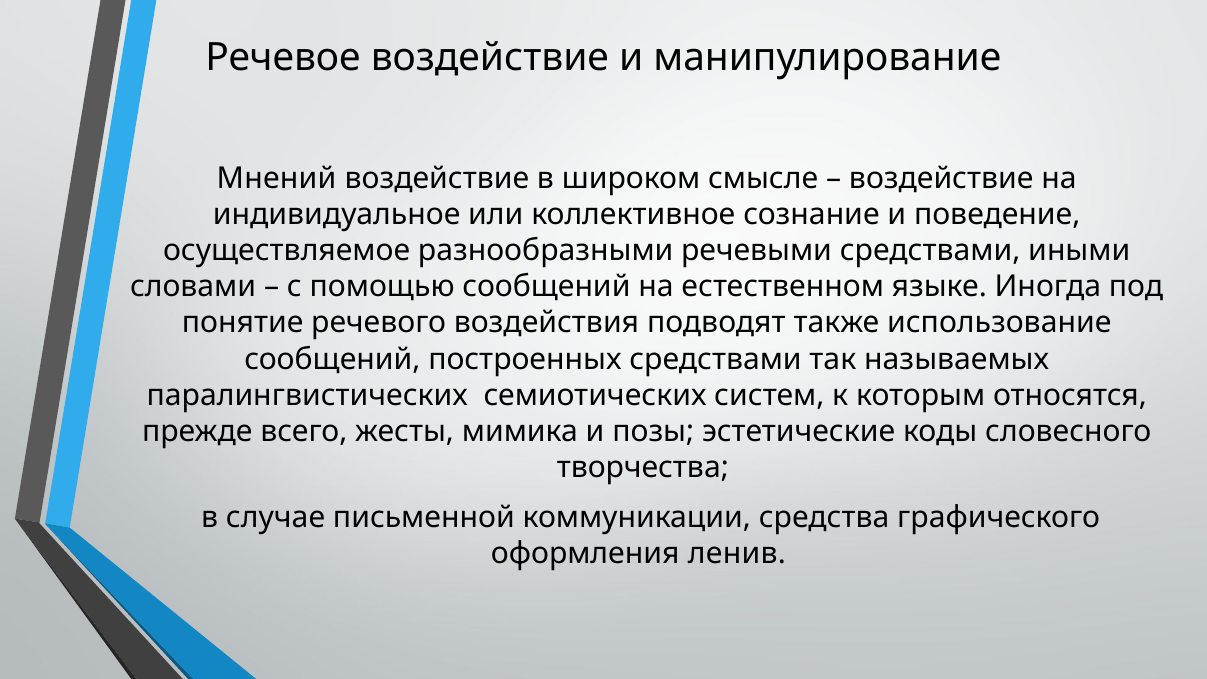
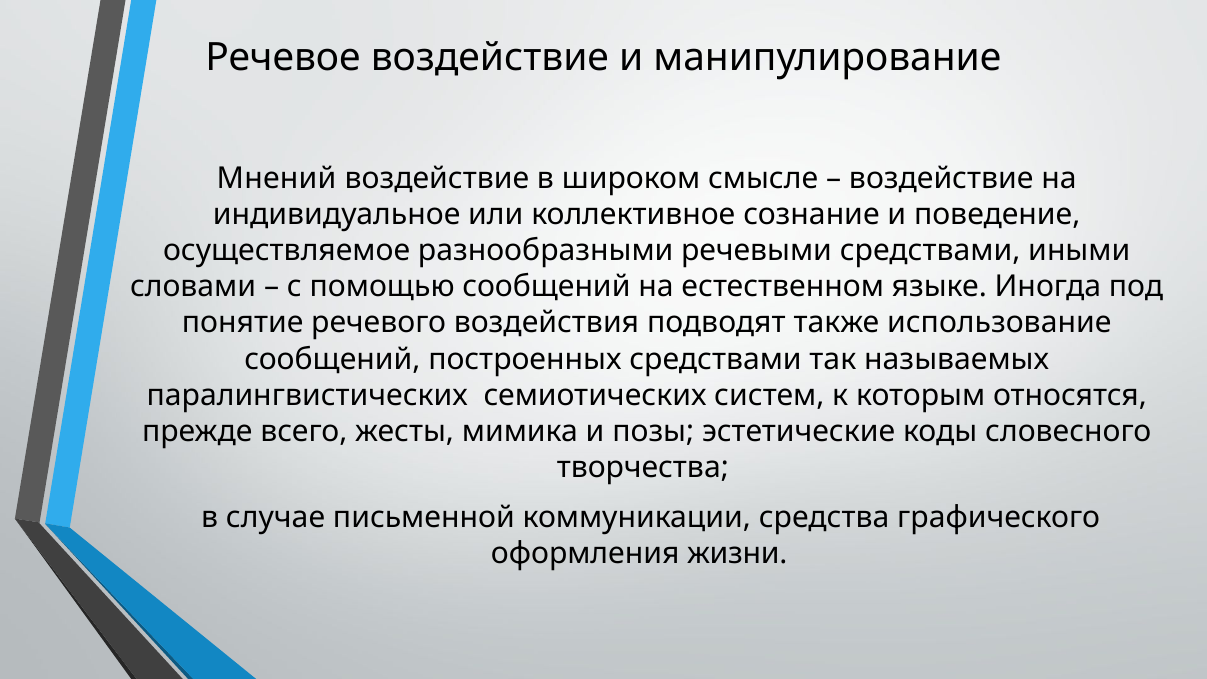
ленив: ленив -> жизни
